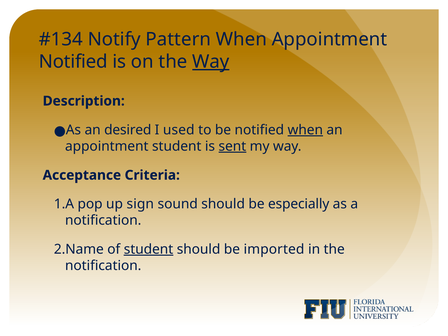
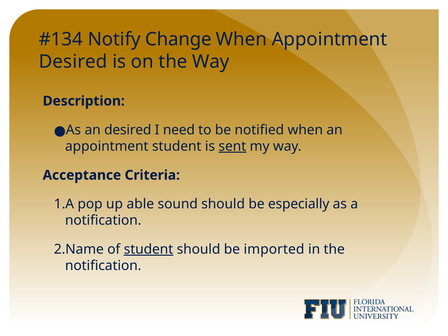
Pattern: Pattern -> Change
Notified at (73, 62): Notified -> Desired
Way at (211, 62) underline: present -> none
used: used -> need
when at (305, 130) underline: present -> none
sign: sign -> able
